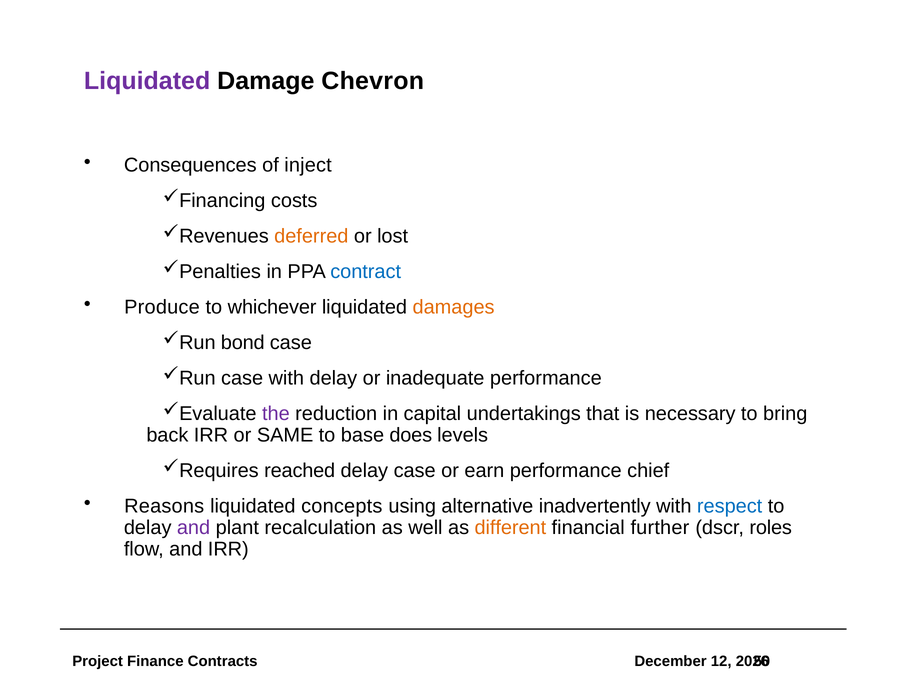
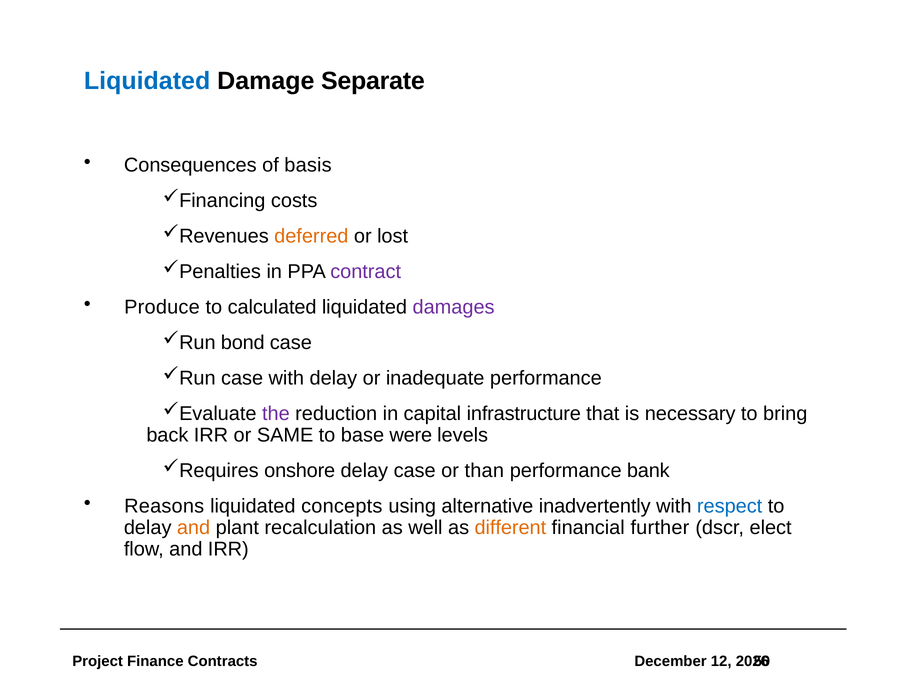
Liquidated at (147, 81) colour: purple -> blue
Chevron: Chevron -> Separate
inject: inject -> basis
contract colour: blue -> purple
whichever: whichever -> calculated
damages colour: orange -> purple
undertakings: undertakings -> infrastructure
does: does -> were
reached: reached -> onshore
earn: earn -> than
chief: chief -> bank
and at (194, 528) colour: purple -> orange
roles: roles -> elect
